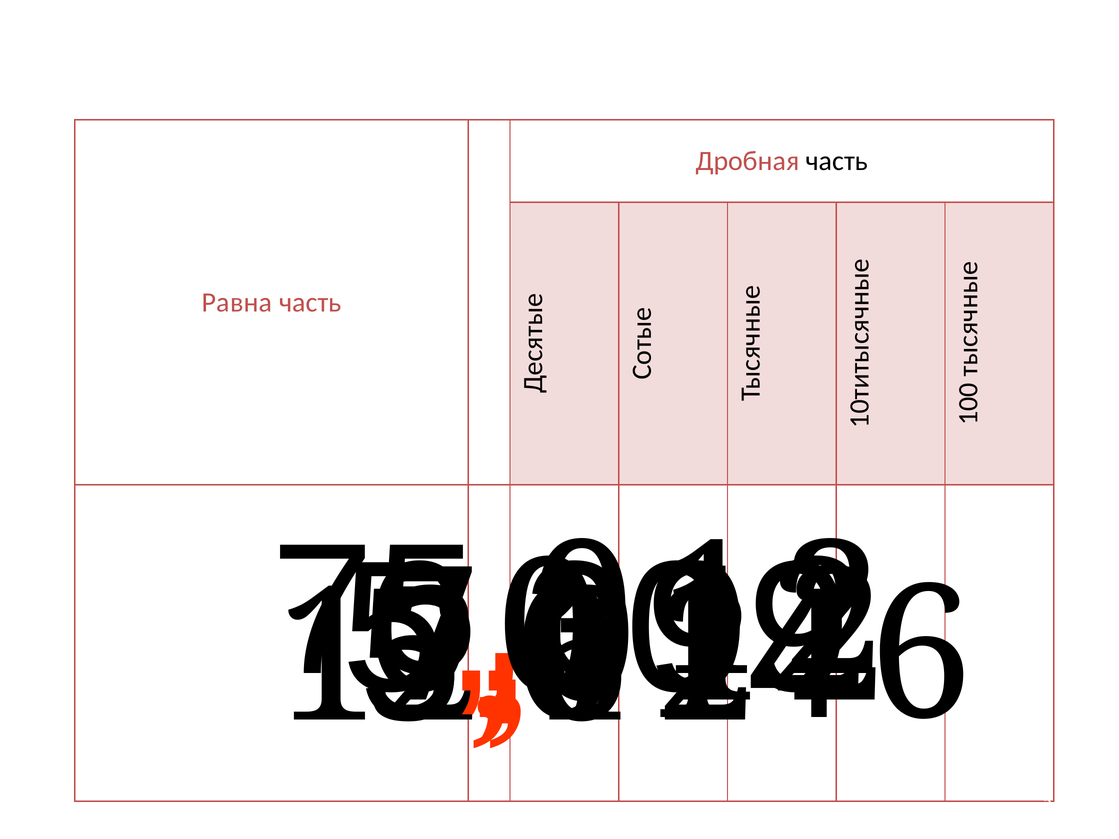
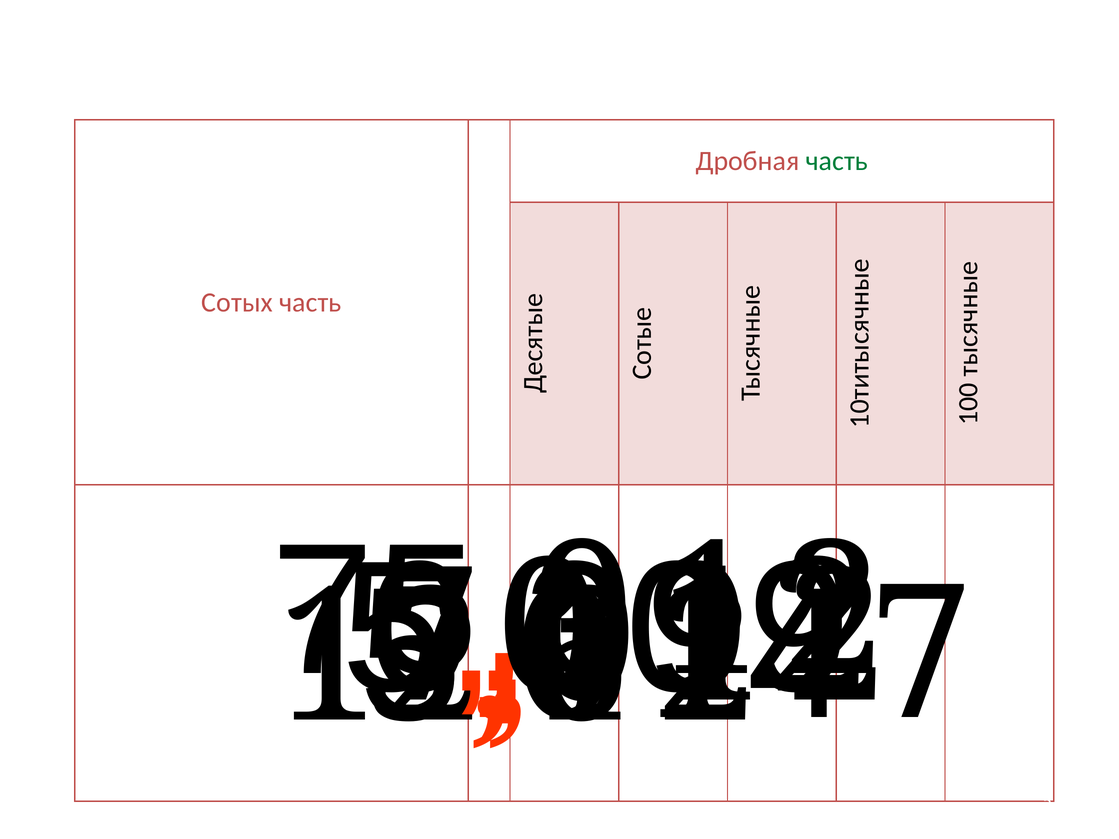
часть at (837, 161) colour: black -> green
Равна: Равна -> Сотых
6 at (921, 656): 6 -> 7
